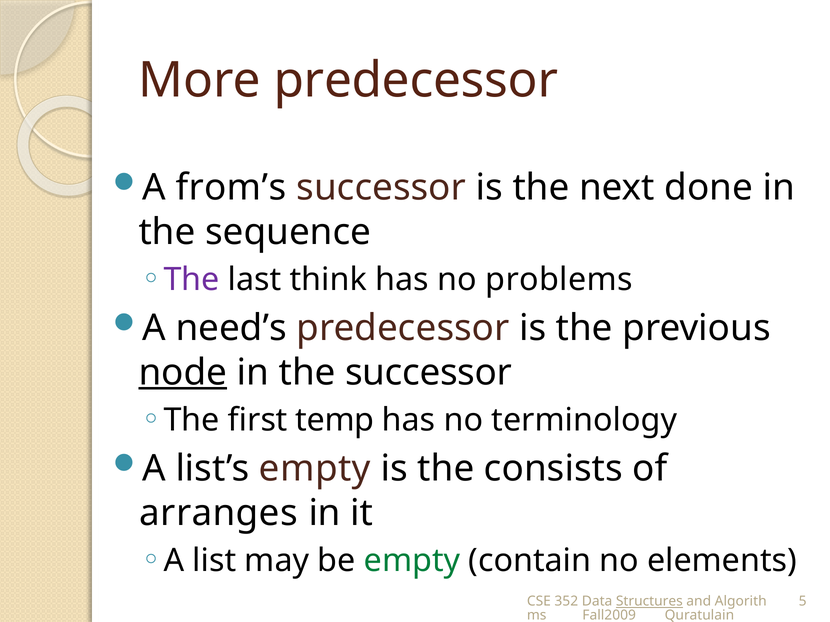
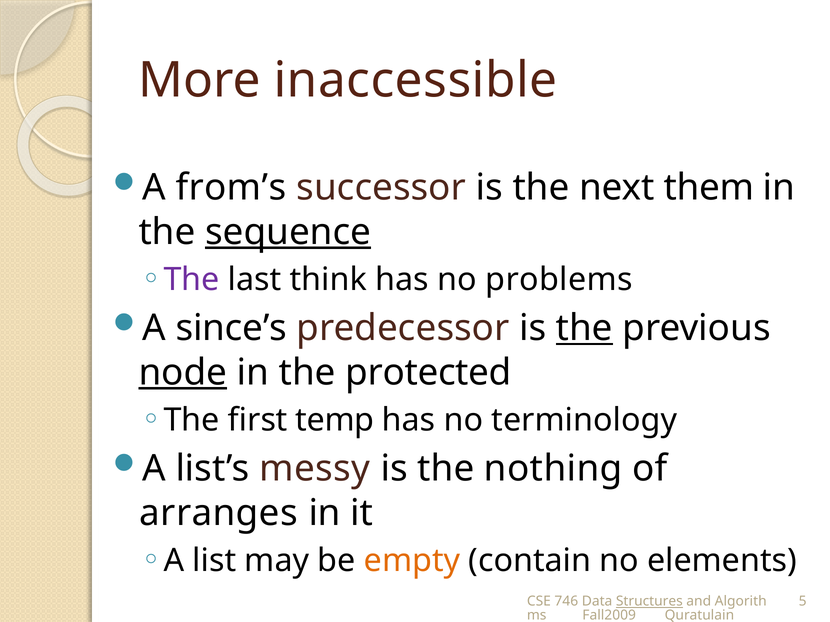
More predecessor: predecessor -> inaccessible
done: done -> them
sequence underline: none -> present
need’s: need’s -> since’s
the at (584, 328) underline: none -> present
the successor: successor -> protected
list’s empty: empty -> messy
consists: consists -> nothing
empty at (412, 561) colour: green -> orange
352: 352 -> 746
